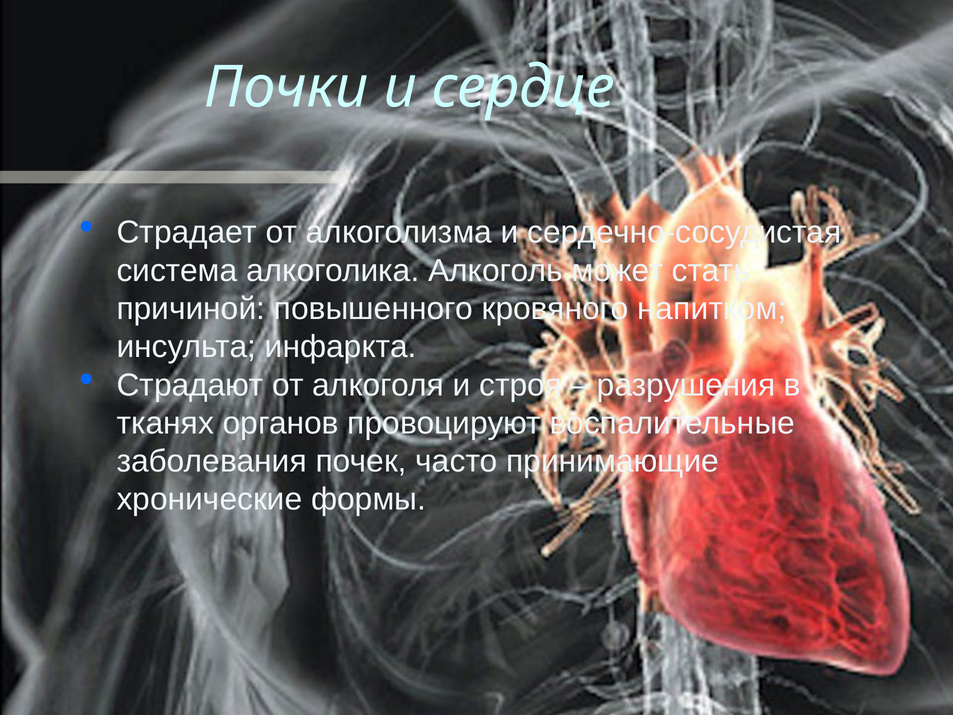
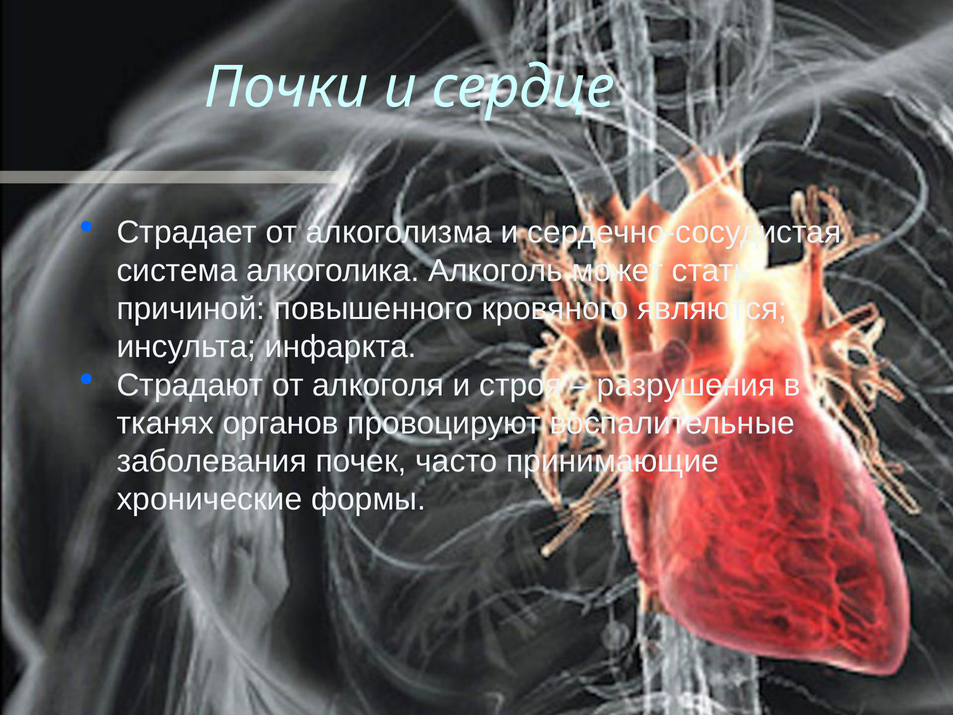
напитком: напитком -> являются
